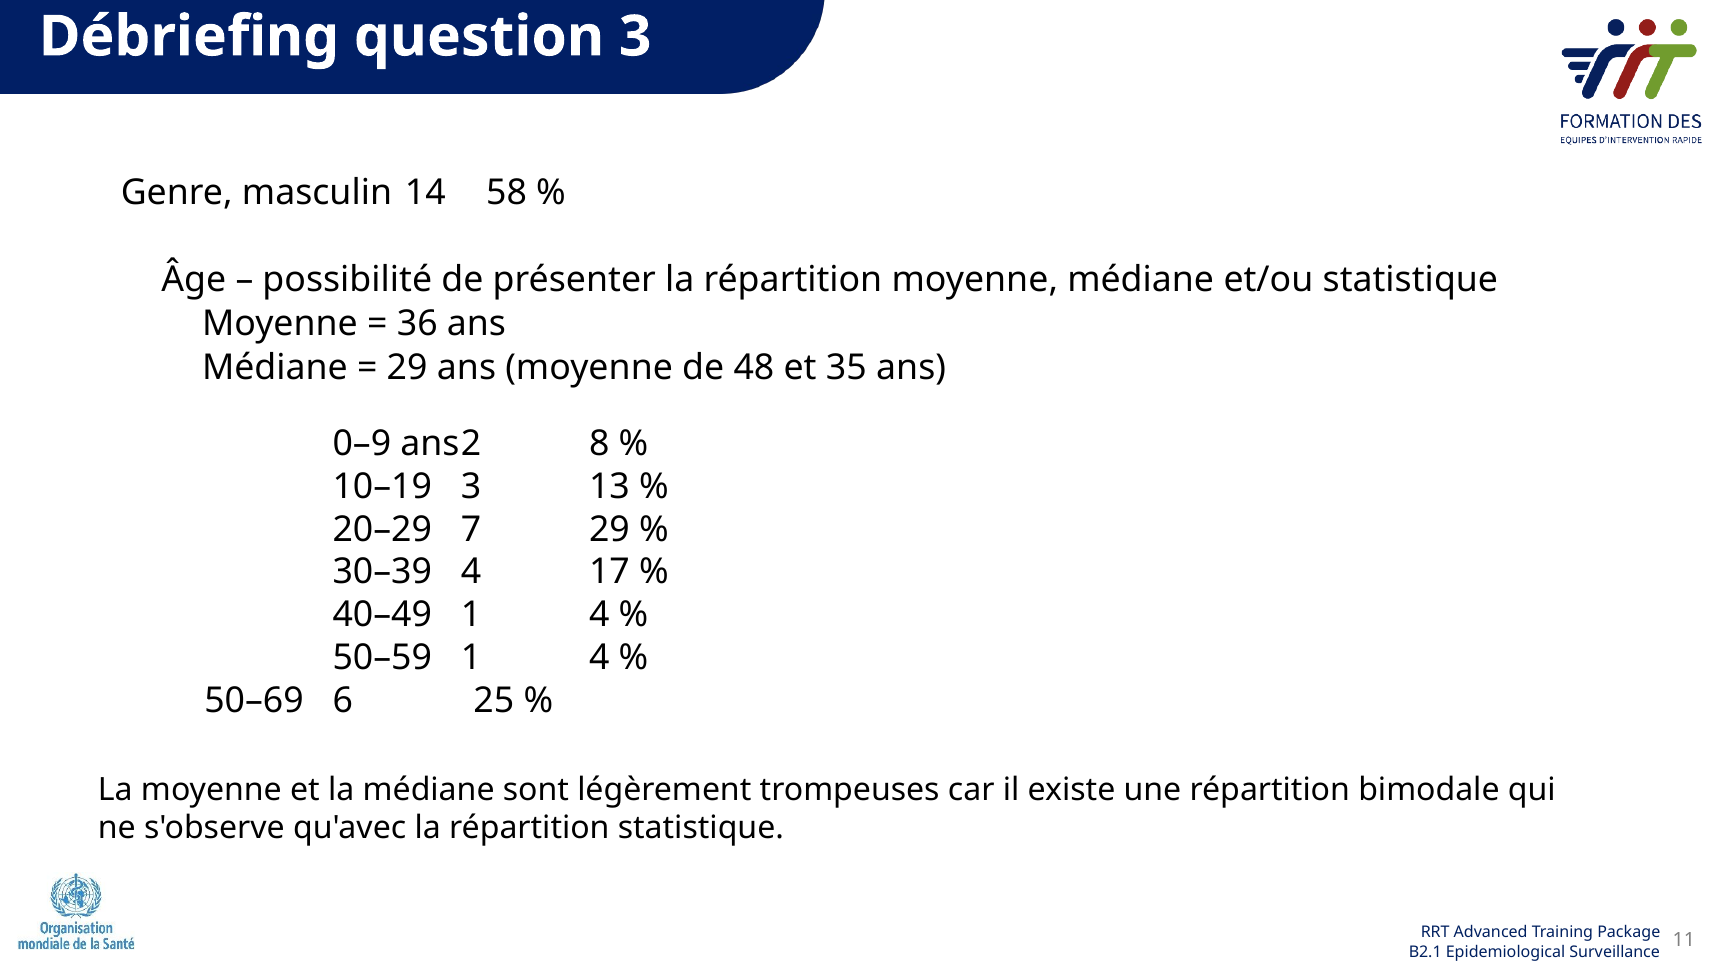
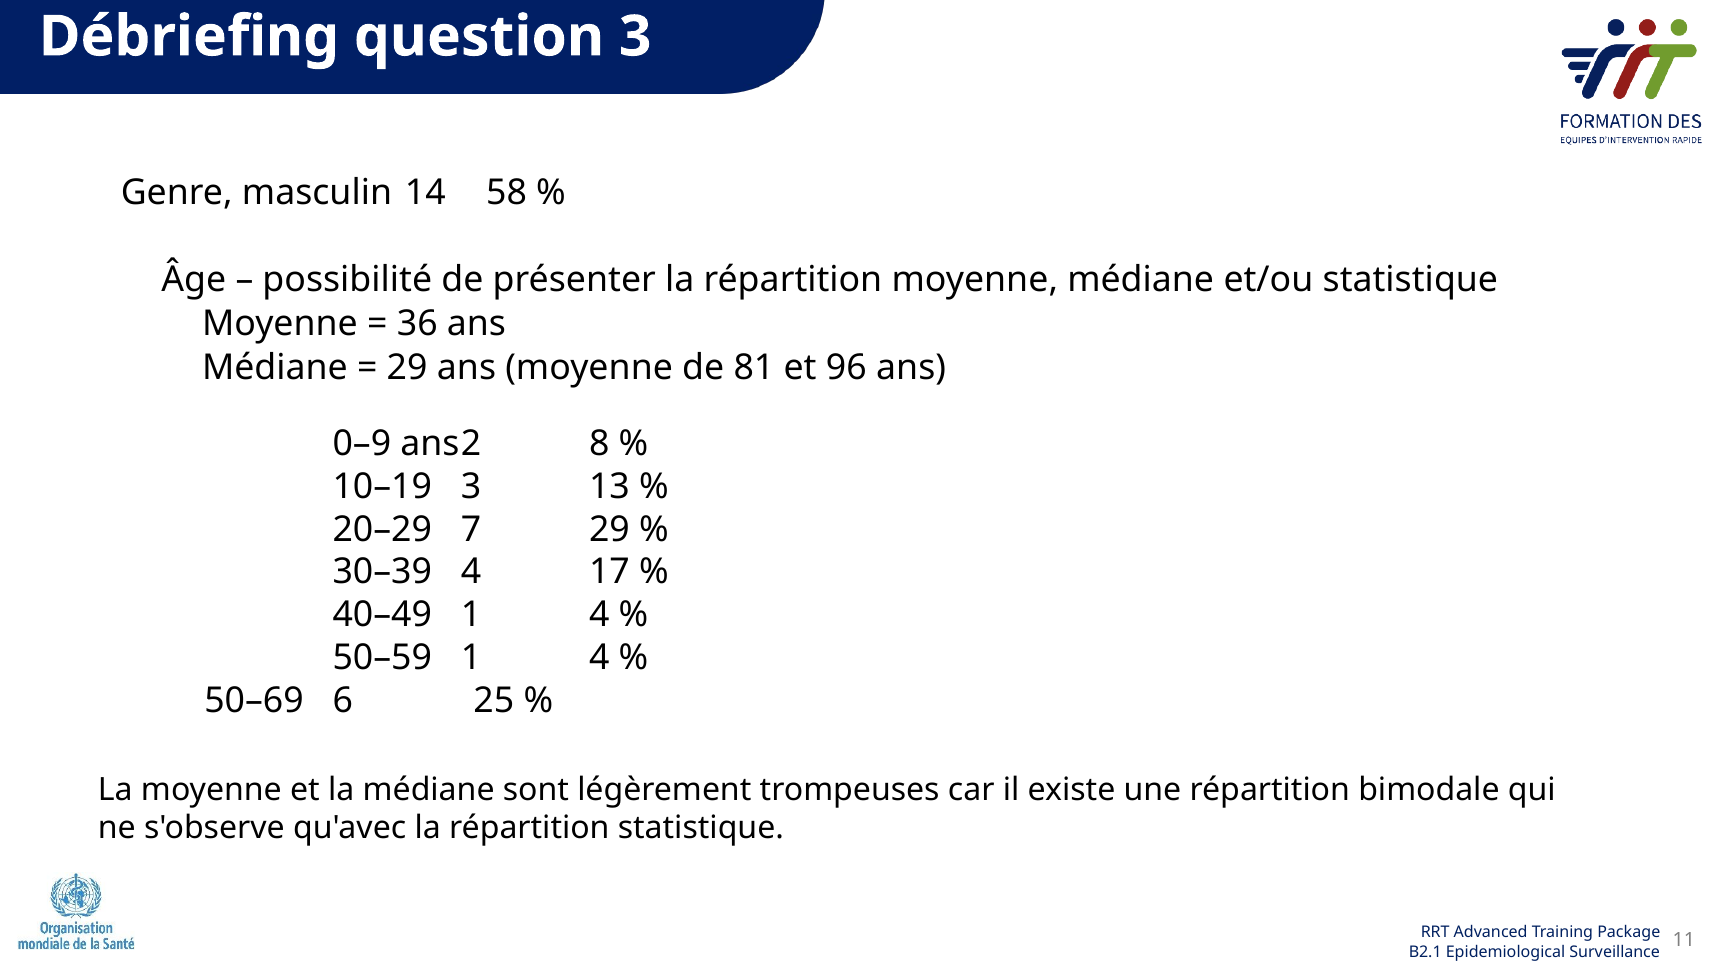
48: 48 -> 81
35: 35 -> 96
